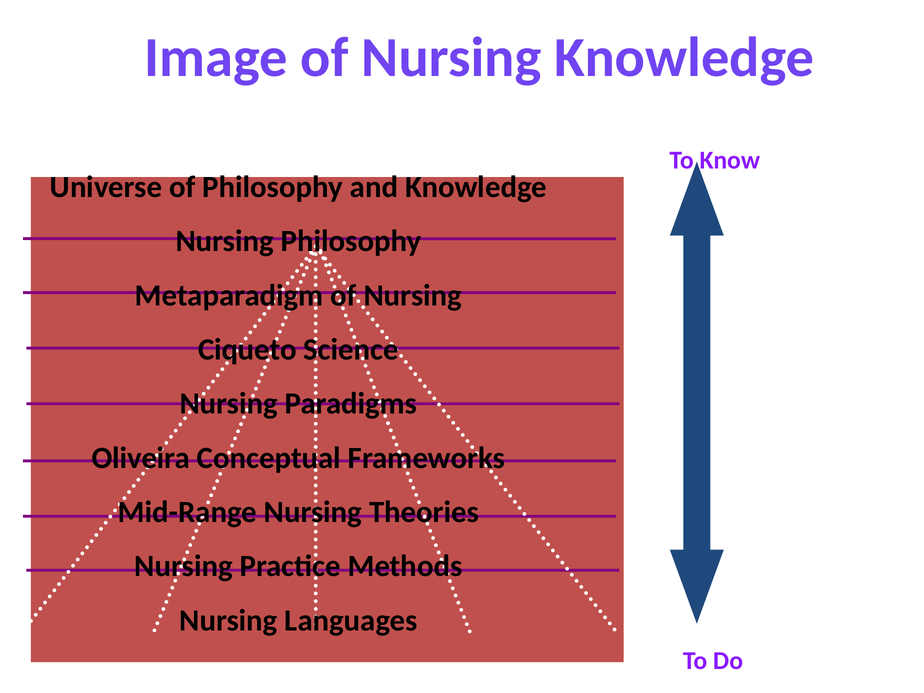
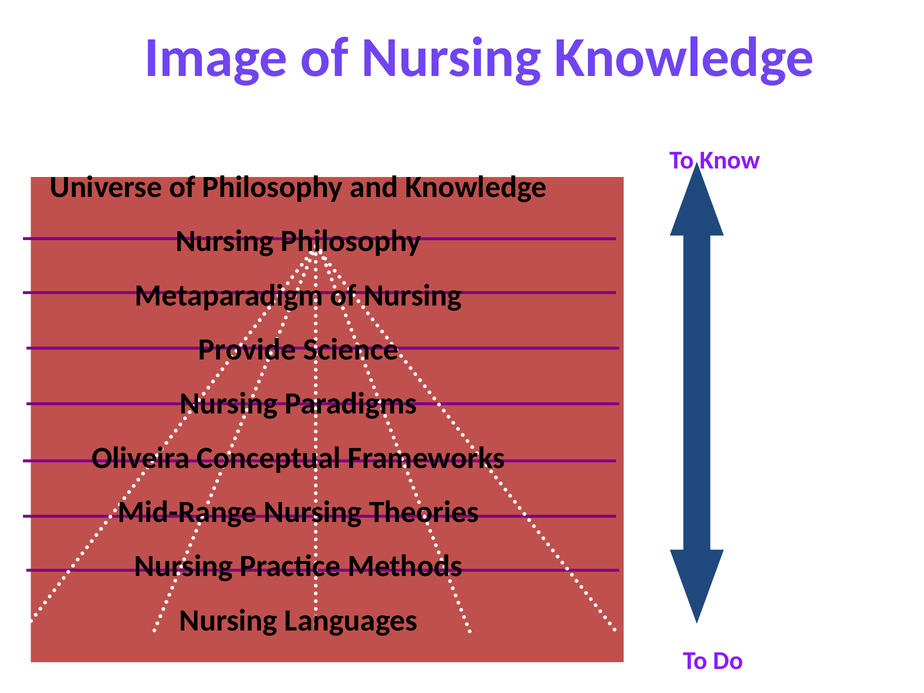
Ciqueto: Ciqueto -> Provide
